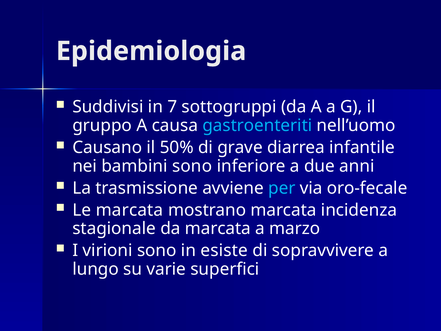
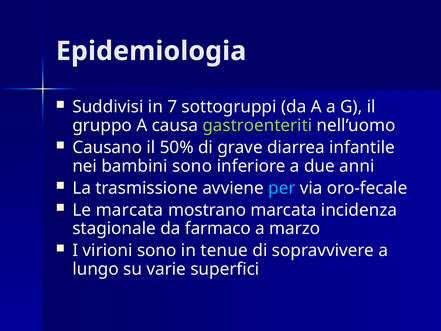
gastroenteriti colour: light blue -> light green
da marcata: marcata -> farmaco
esiste: esiste -> tenue
